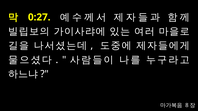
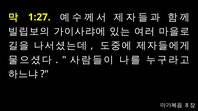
0:27: 0:27 -> 1:27
